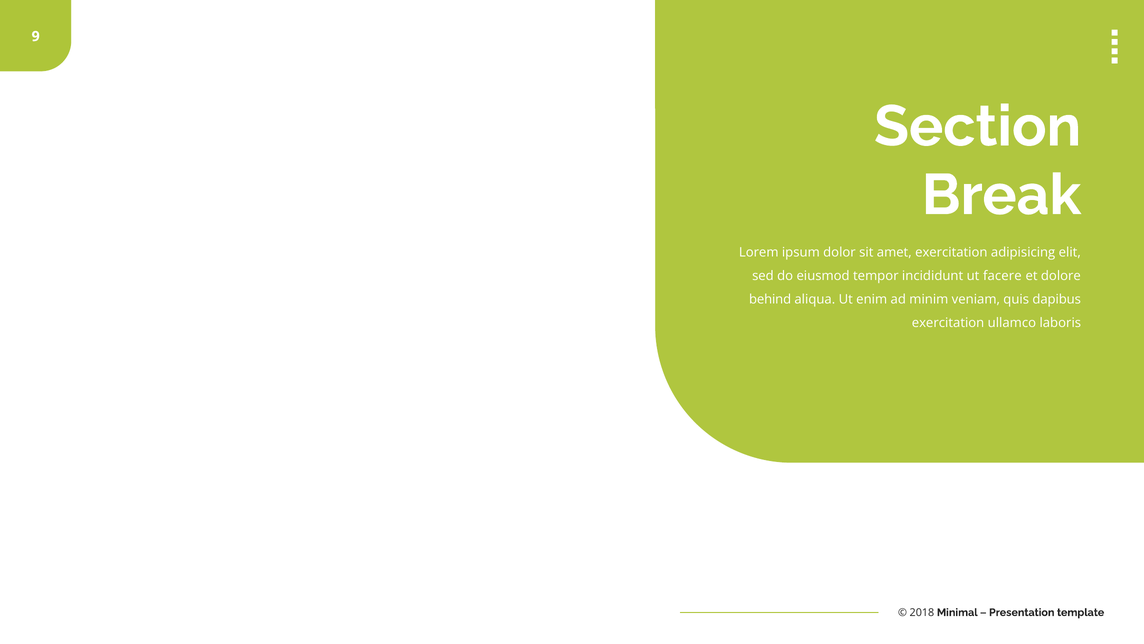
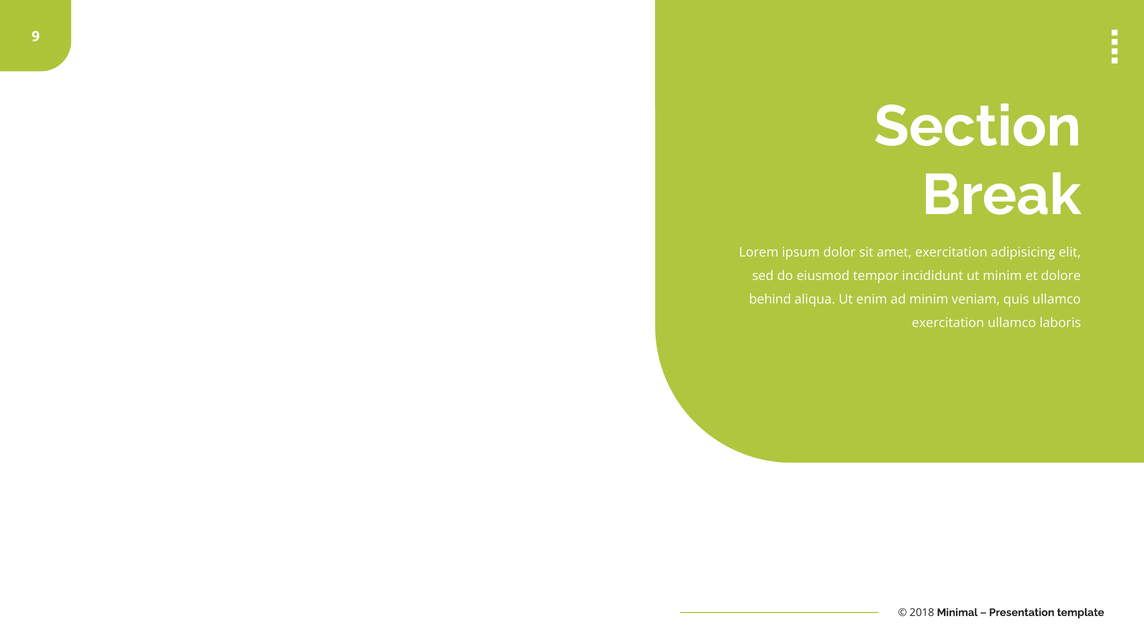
ut facere: facere -> minim
quis dapibus: dapibus -> ullamco
